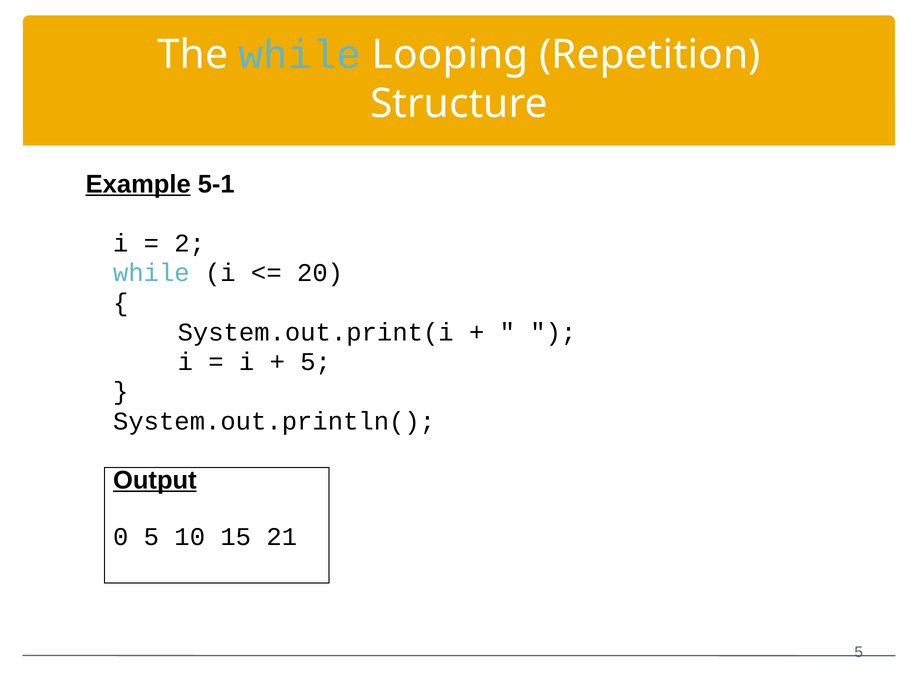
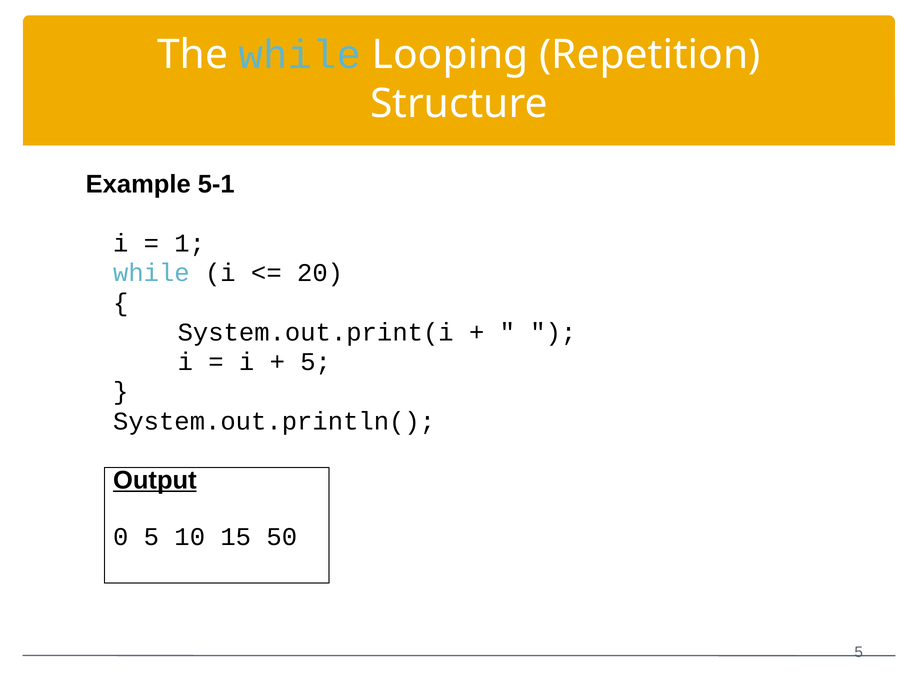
Example underline: present -> none
2: 2 -> 1
21: 21 -> 50
